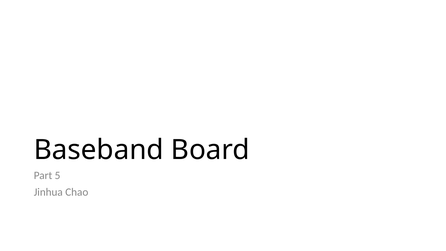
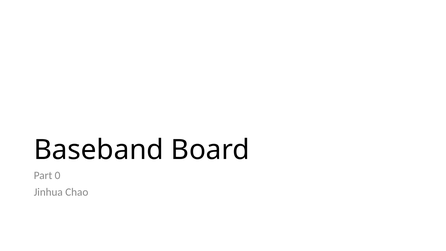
5: 5 -> 0
